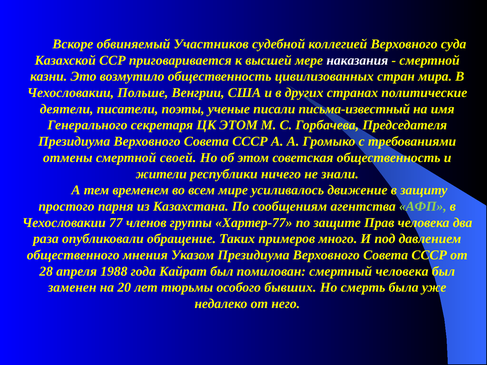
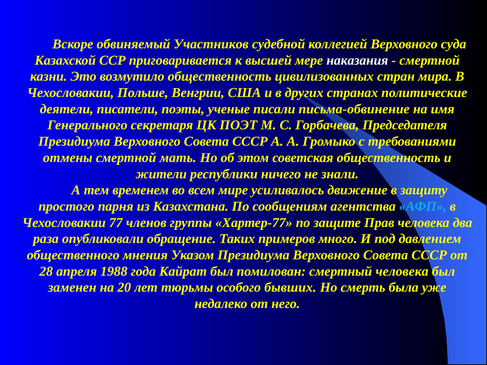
письма-известный: письма-известный -> письма-обвинение
ЦК ЭТОМ: ЭТОМ -> ПОЭТ
своей: своей -> мать
АФП colour: light green -> light blue
